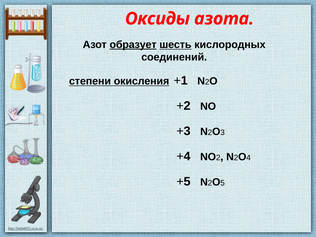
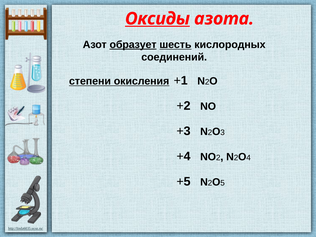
Оксиды underline: none -> present
